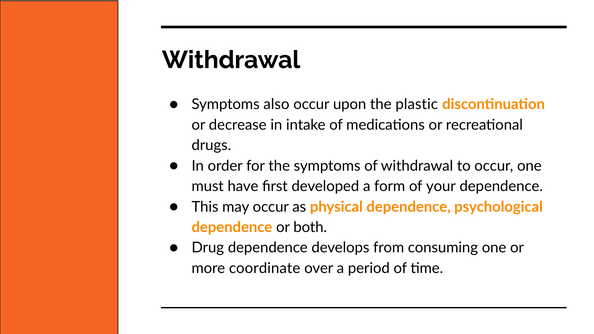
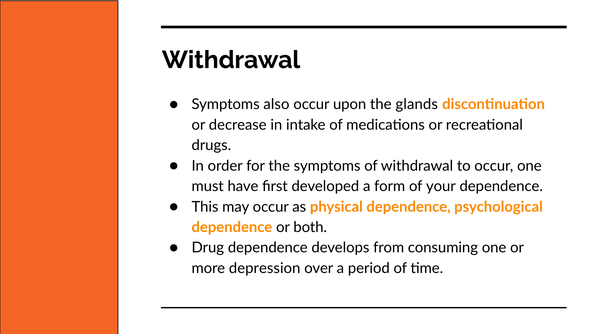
plastic: plastic -> glands
coordinate: coordinate -> depression
